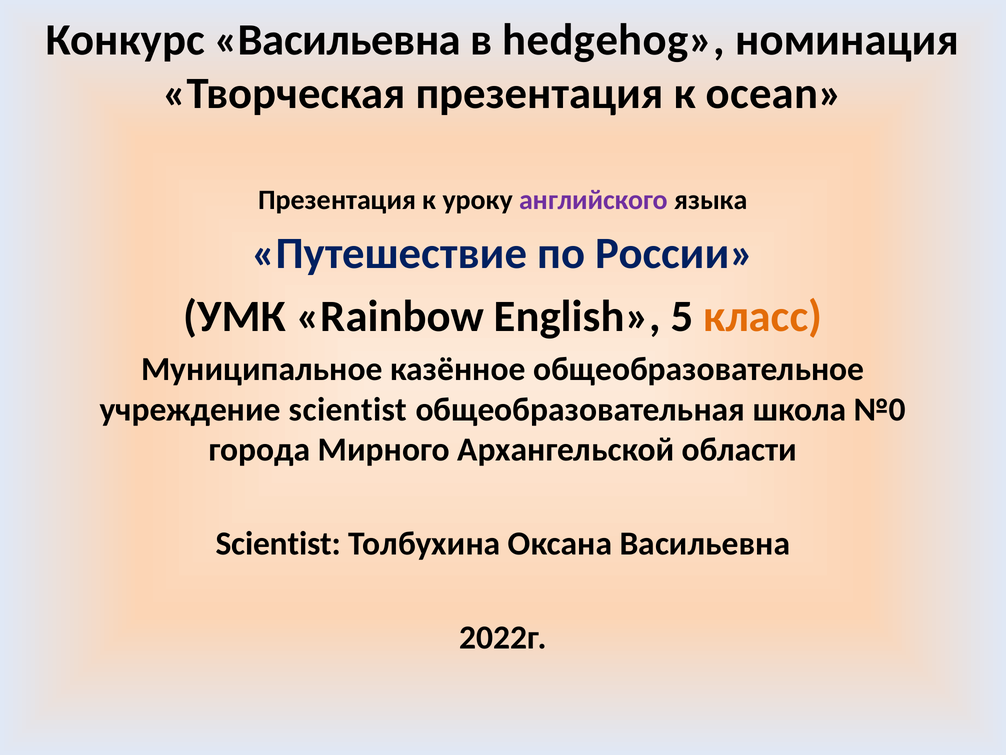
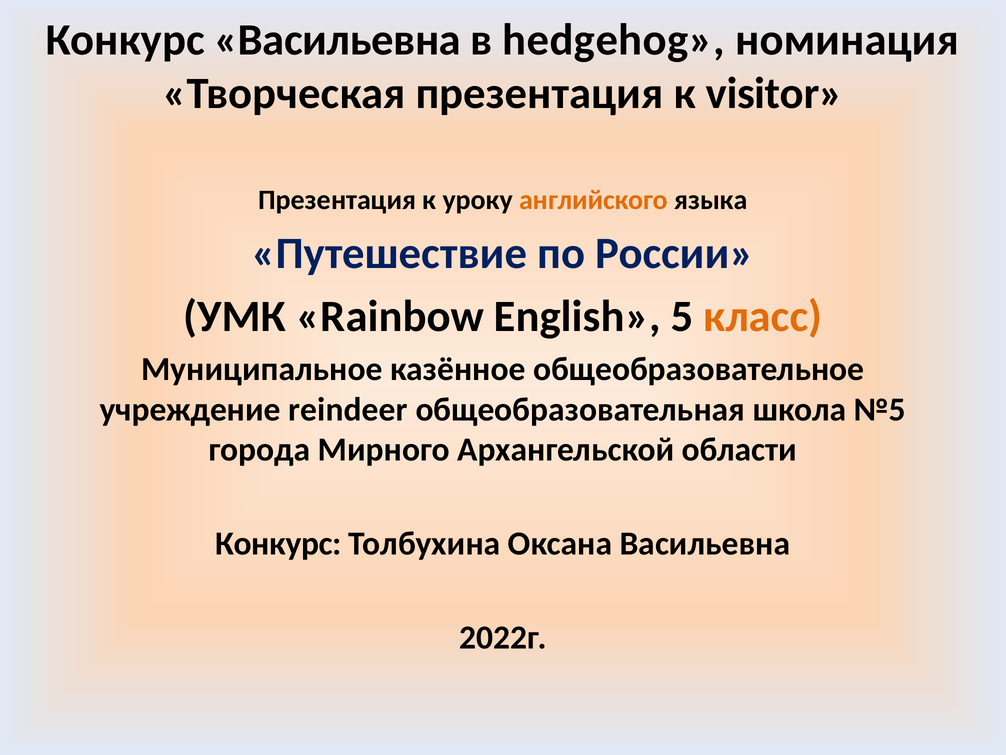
ocean: ocean -> visitor
английского colour: purple -> orange
учреждение scientist: scientist -> reindeer
№0: №0 -> №5
Scientist at (278, 543): Scientist -> Конкурс
